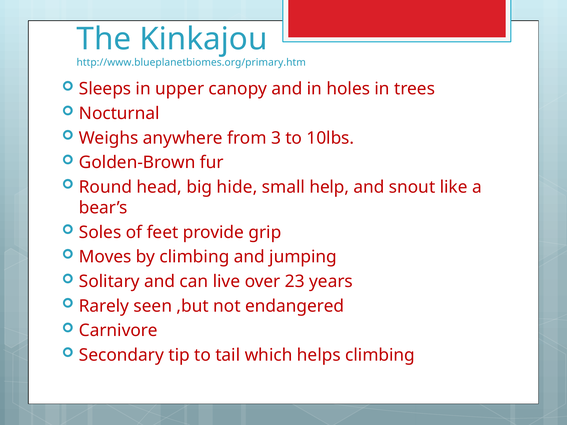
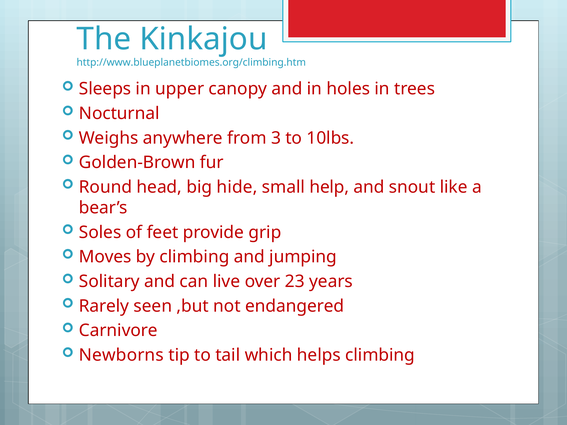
http://www.blueplanetbiomes.org/primary.htm: http://www.blueplanetbiomes.org/primary.htm -> http://www.blueplanetbiomes.org/climbing.htm
Secondary: Secondary -> Newborns
